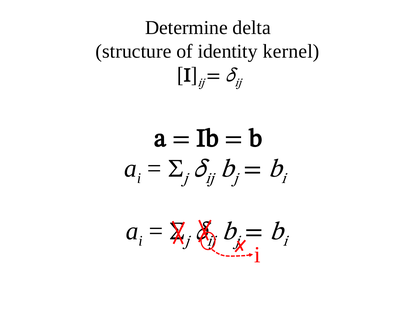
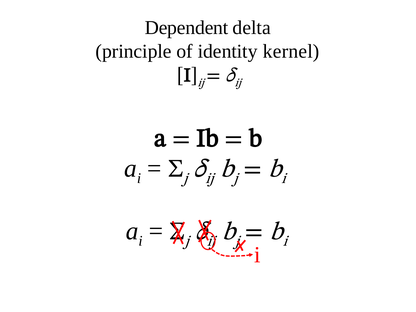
Determine: Determine -> Dependent
structure: structure -> principle
